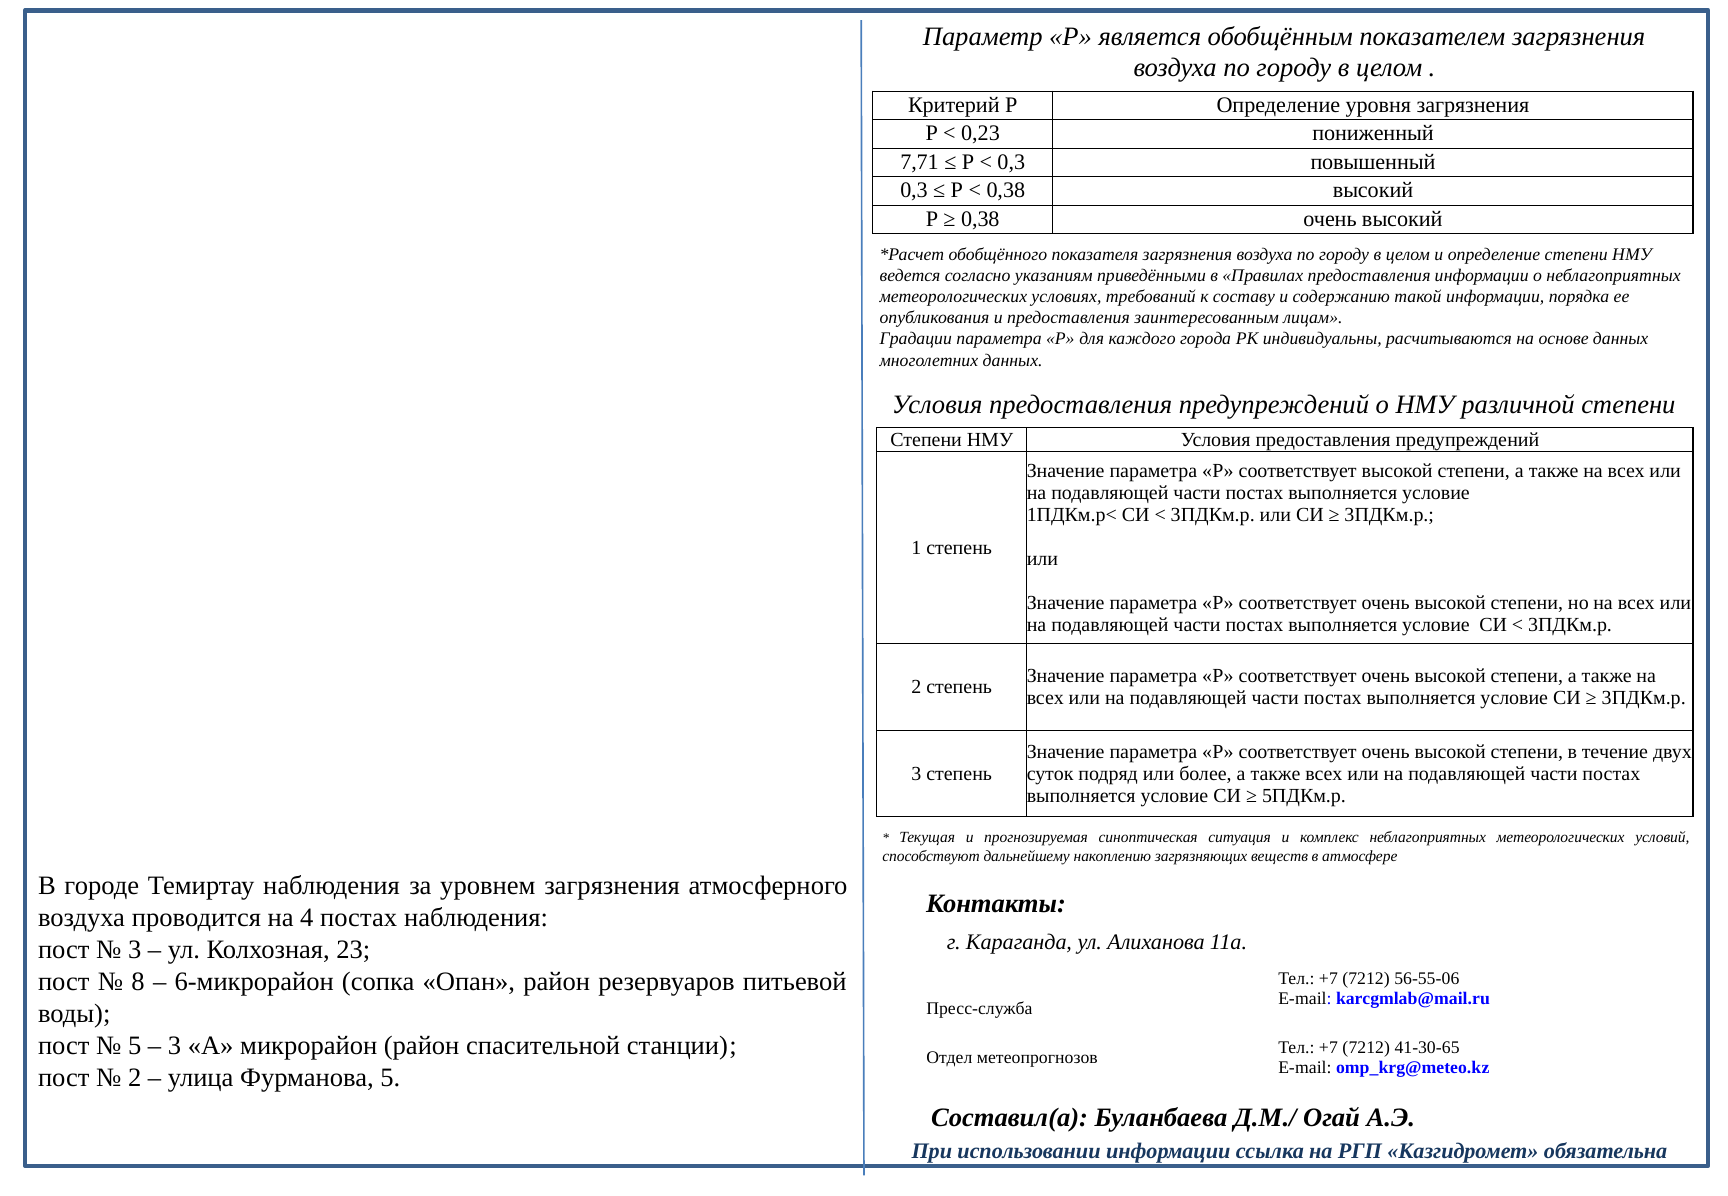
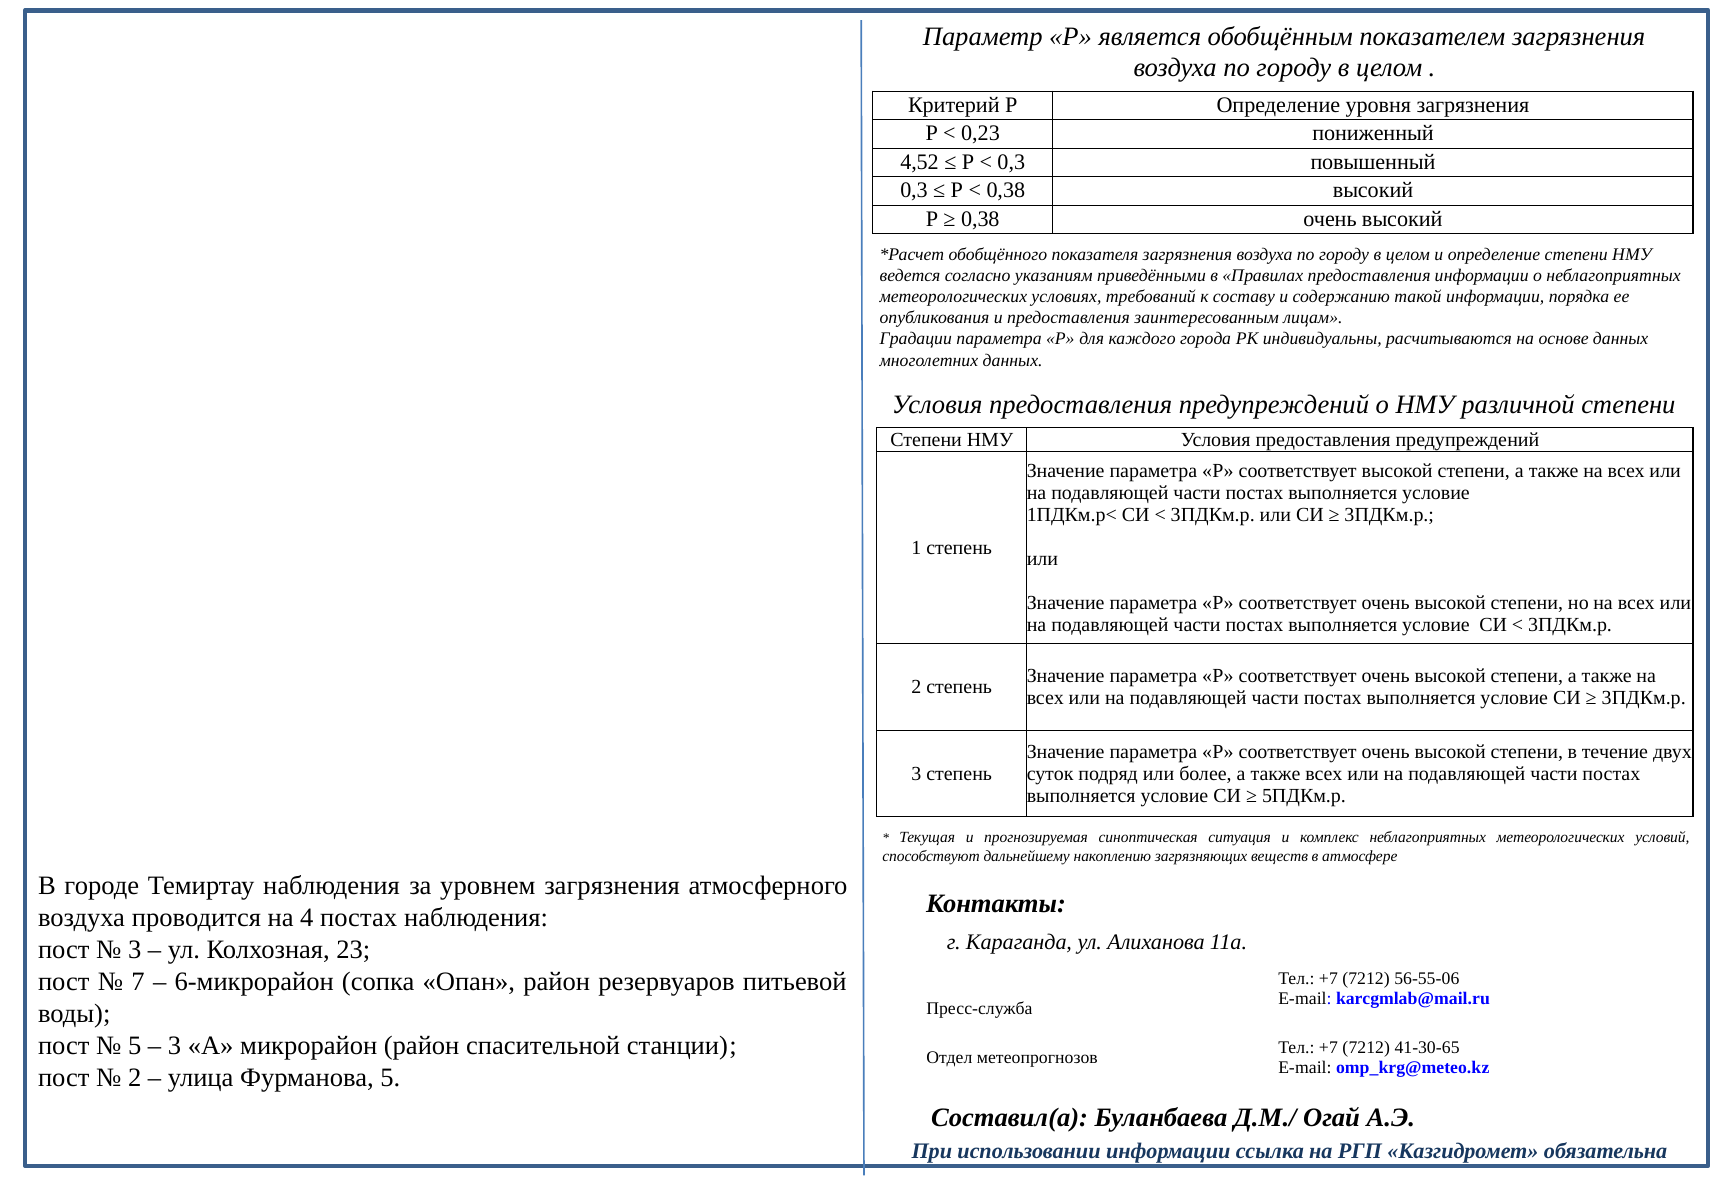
7,71: 7,71 -> 4,52
8: 8 -> 7
